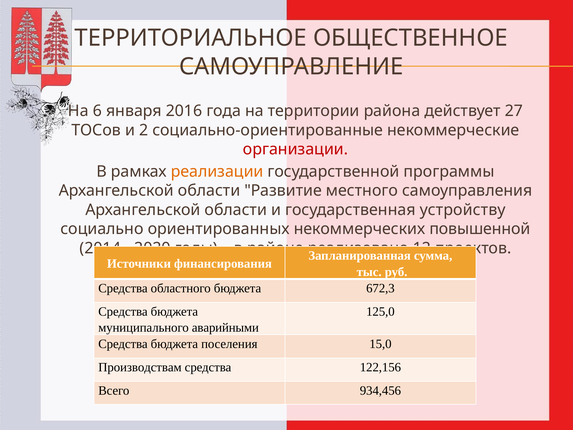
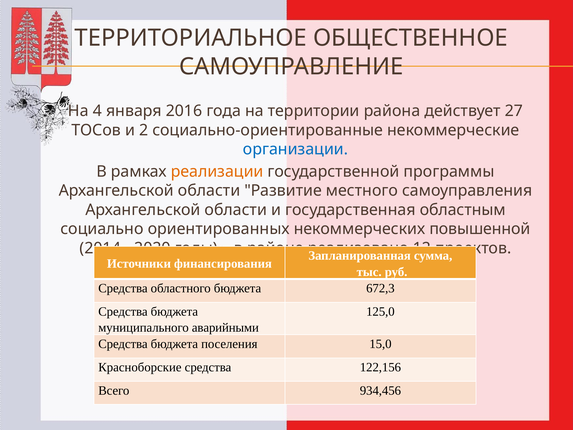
6: 6 -> 4
организации colour: red -> blue
устройству: устройству -> областным
Производствам: Производствам -> Красноборские
